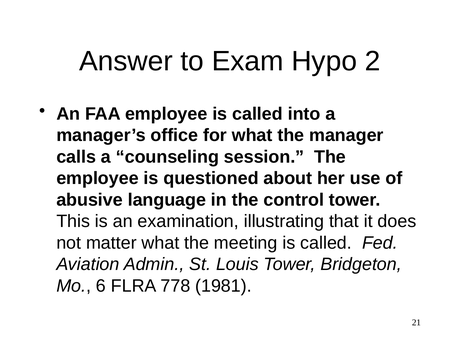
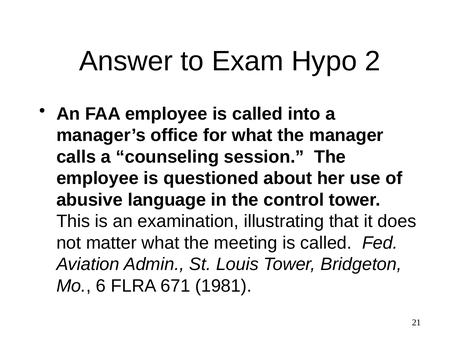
778: 778 -> 671
